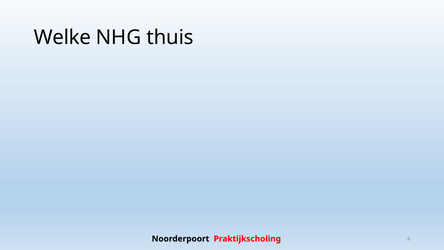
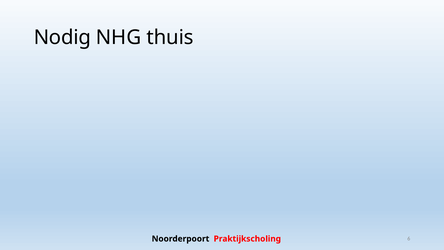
Welke: Welke -> Nodig
